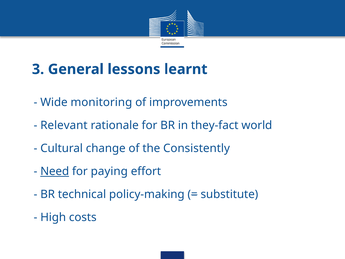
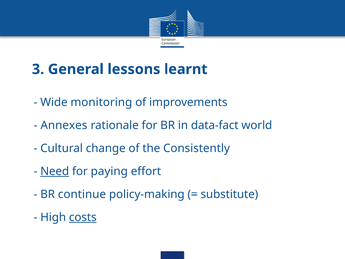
Relevant: Relevant -> Annexes
they-fact: they-fact -> data-fact
technical: technical -> continue
costs underline: none -> present
